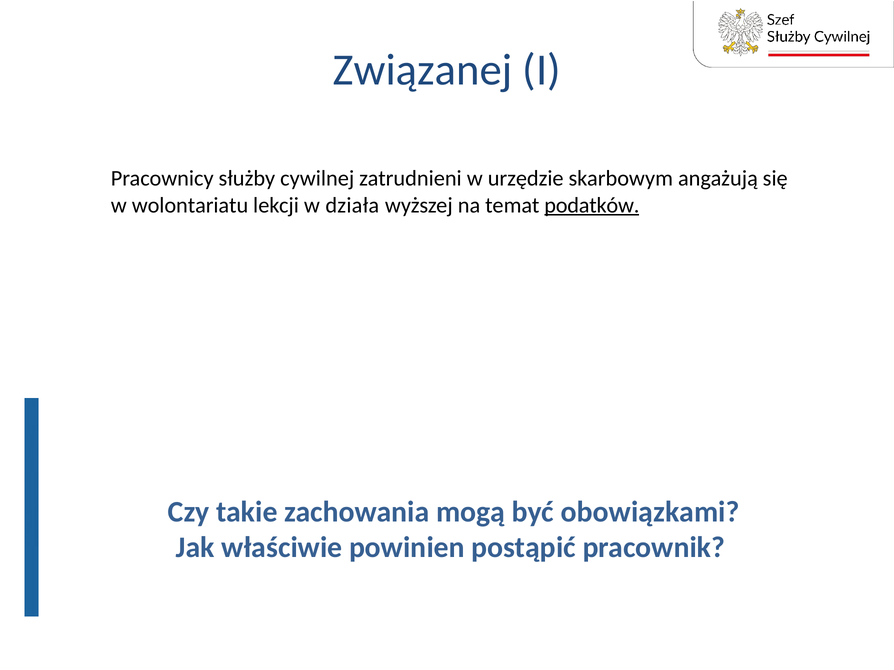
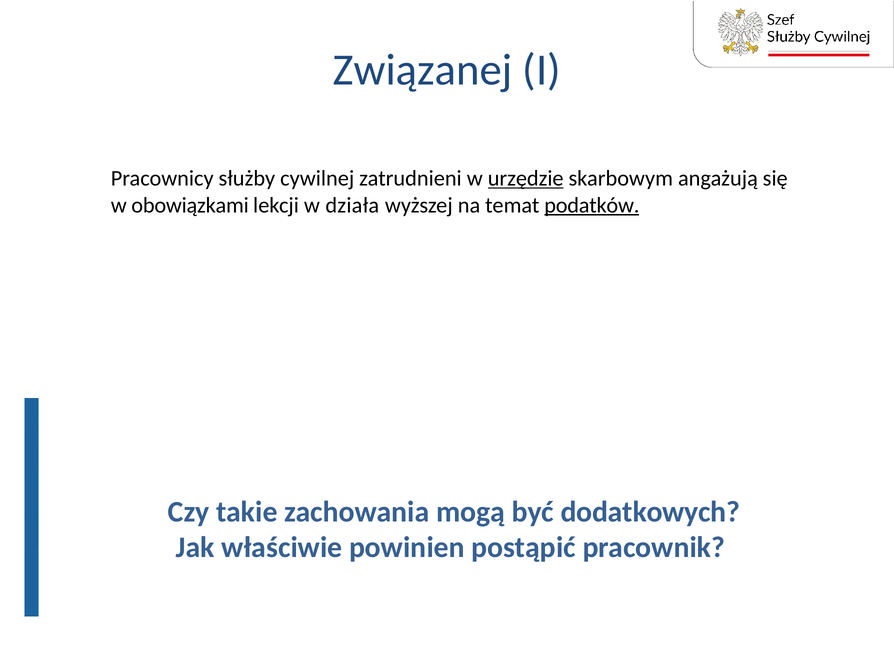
urzędzie underline: none -> present
wolontariatu: wolontariatu -> obowiązkami
obowiązkami: obowiązkami -> dodatkowych
